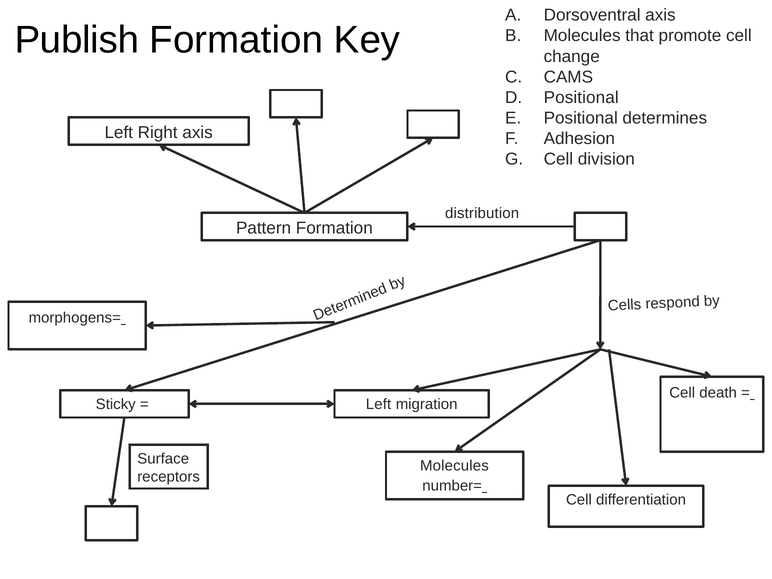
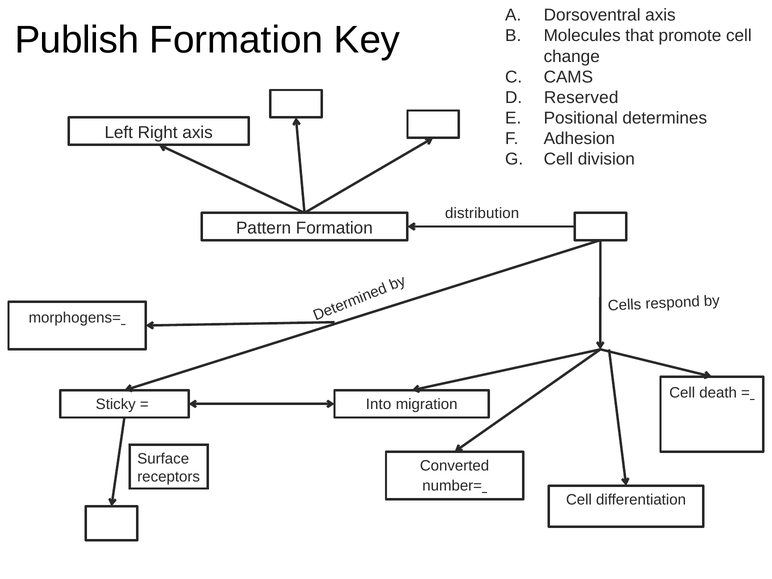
Positional at (581, 98): Positional -> Reserved
Left at (379, 404): Left -> Into
Molecules at (454, 466): Molecules -> Converted
